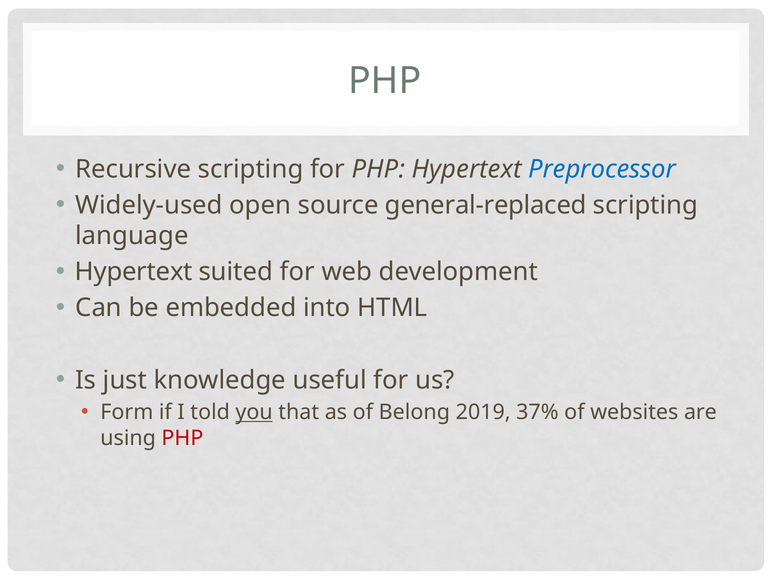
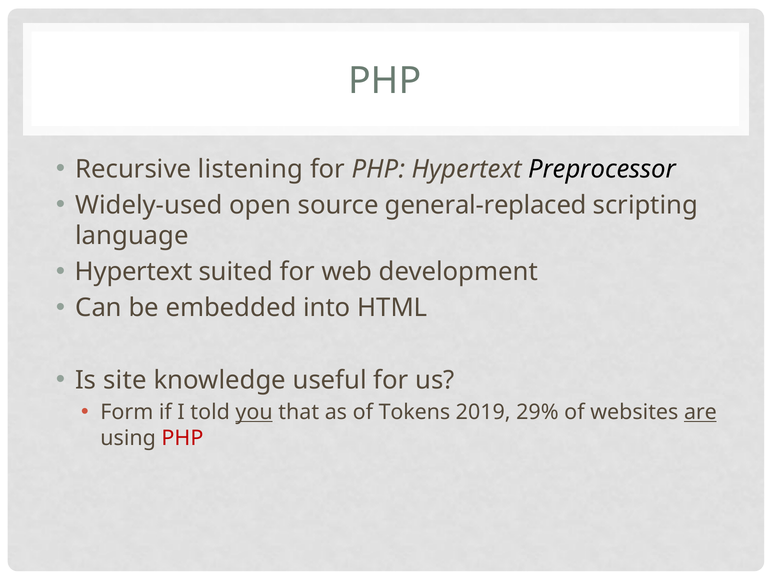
Recursive scripting: scripting -> listening
Preprocessor colour: blue -> black
just: just -> site
Belong: Belong -> Tokens
37%: 37% -> 29%
are underline: none -> present
